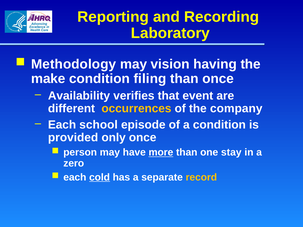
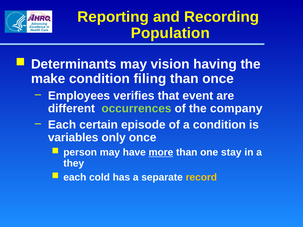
Laboratory: Laboratory -> Population
Methodology: Methodology -> Determinants
Availability: Availability -> Employees
occurrences colour: yellow -> light green
school: school -> certain
provided: provided -> variables
zero: zero -> they
cold underline: present -> none
